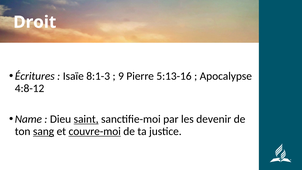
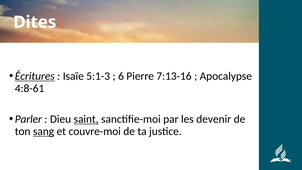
Droit: Droit -> Dites
Écritures underline: none -> present
8:1-3: 8:1-3 -> 5:1-3
9: 9 -> 6
5:13-16: 5:13-16 -> 7:13-16
4:8-12: 4:8-12 -> 4:8-61
Name: Name -> Parler
couvre-moi underline: present -> none
